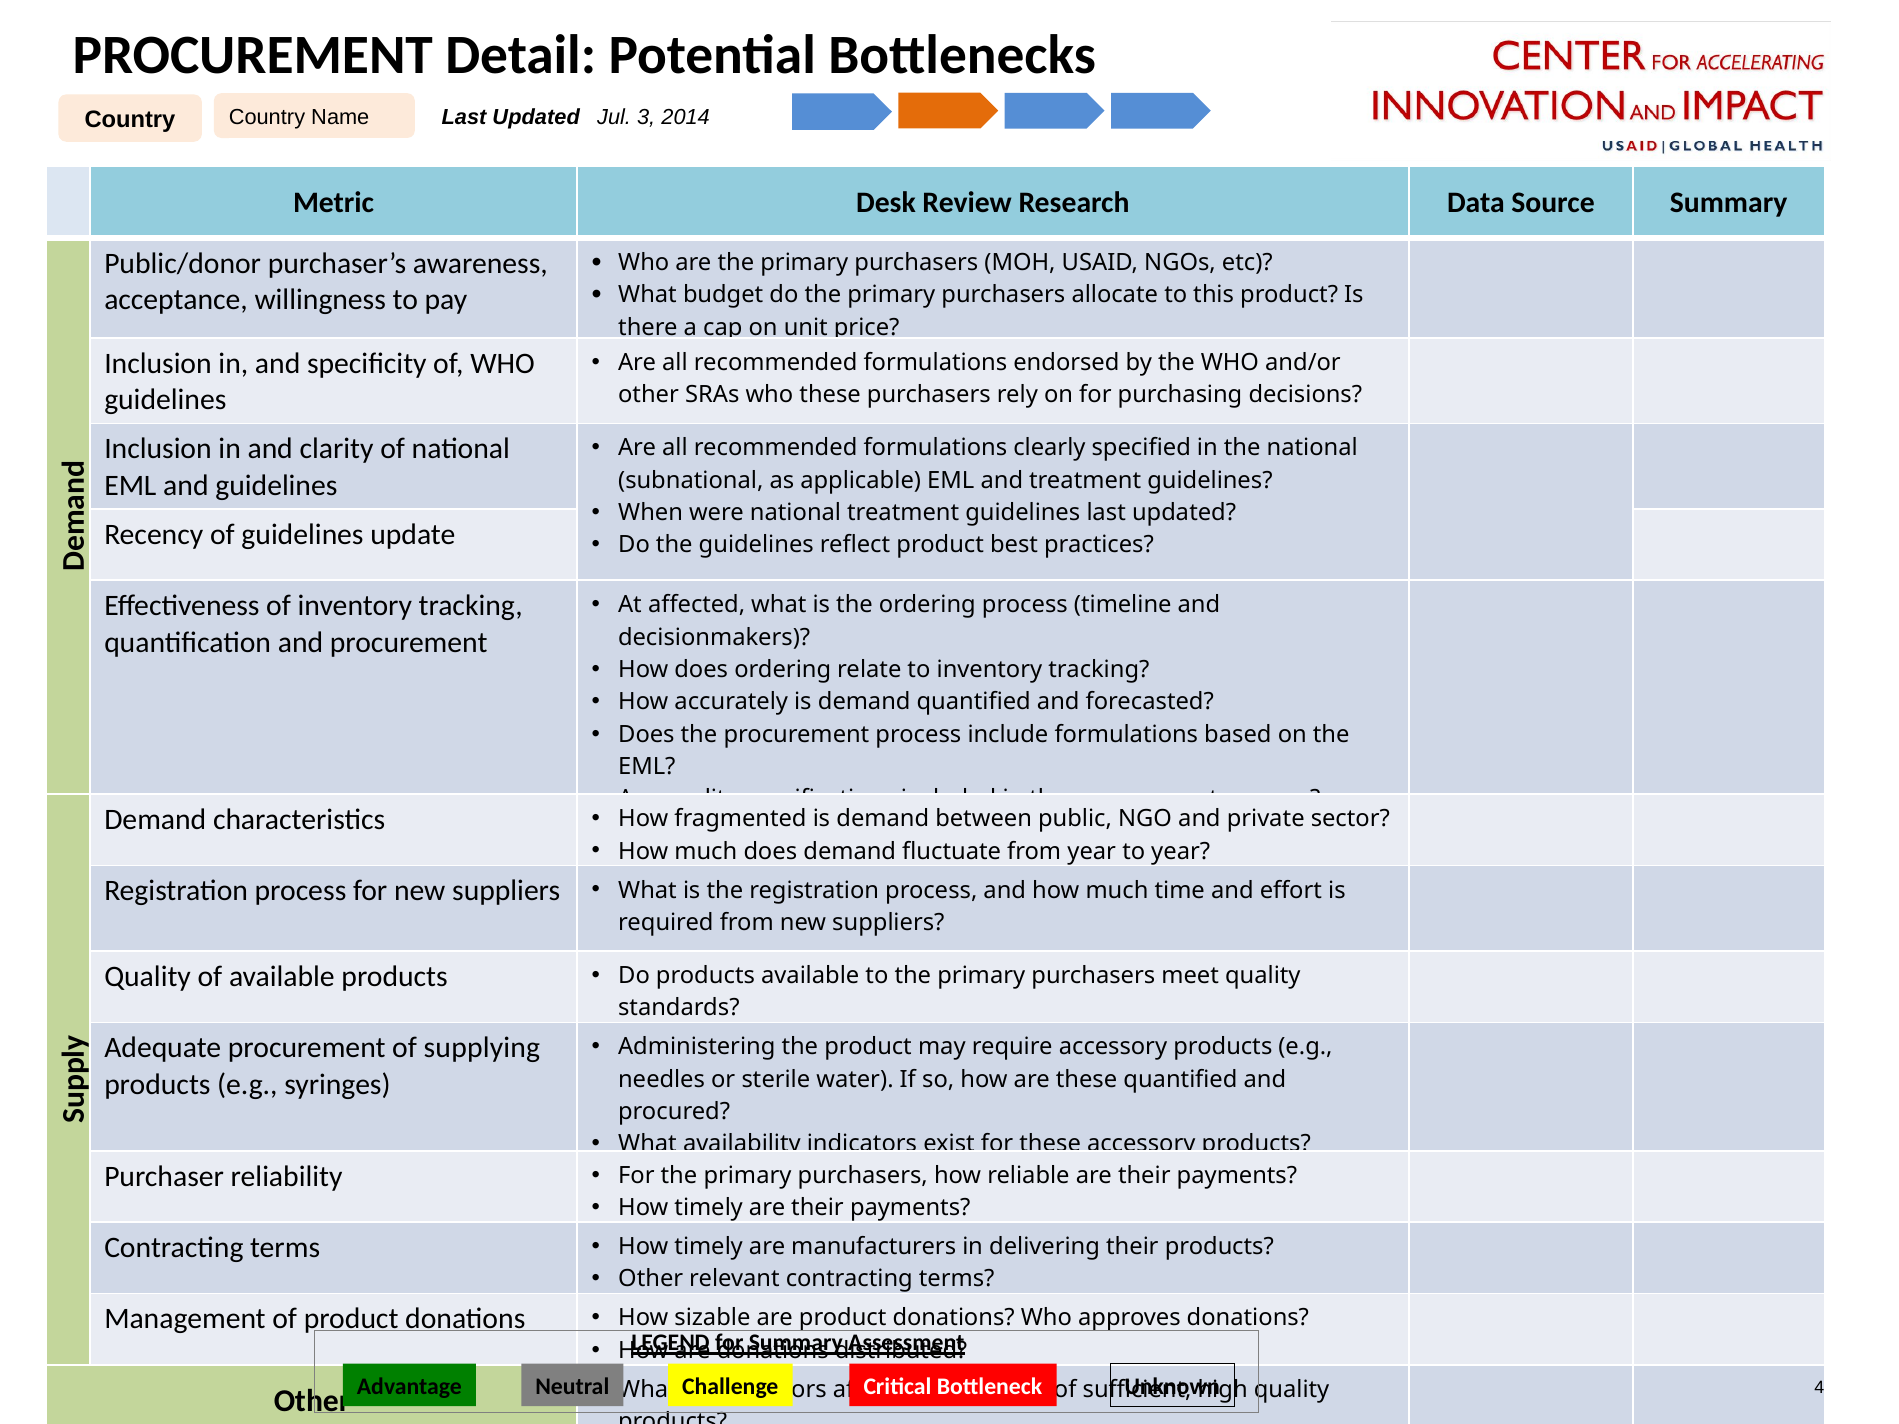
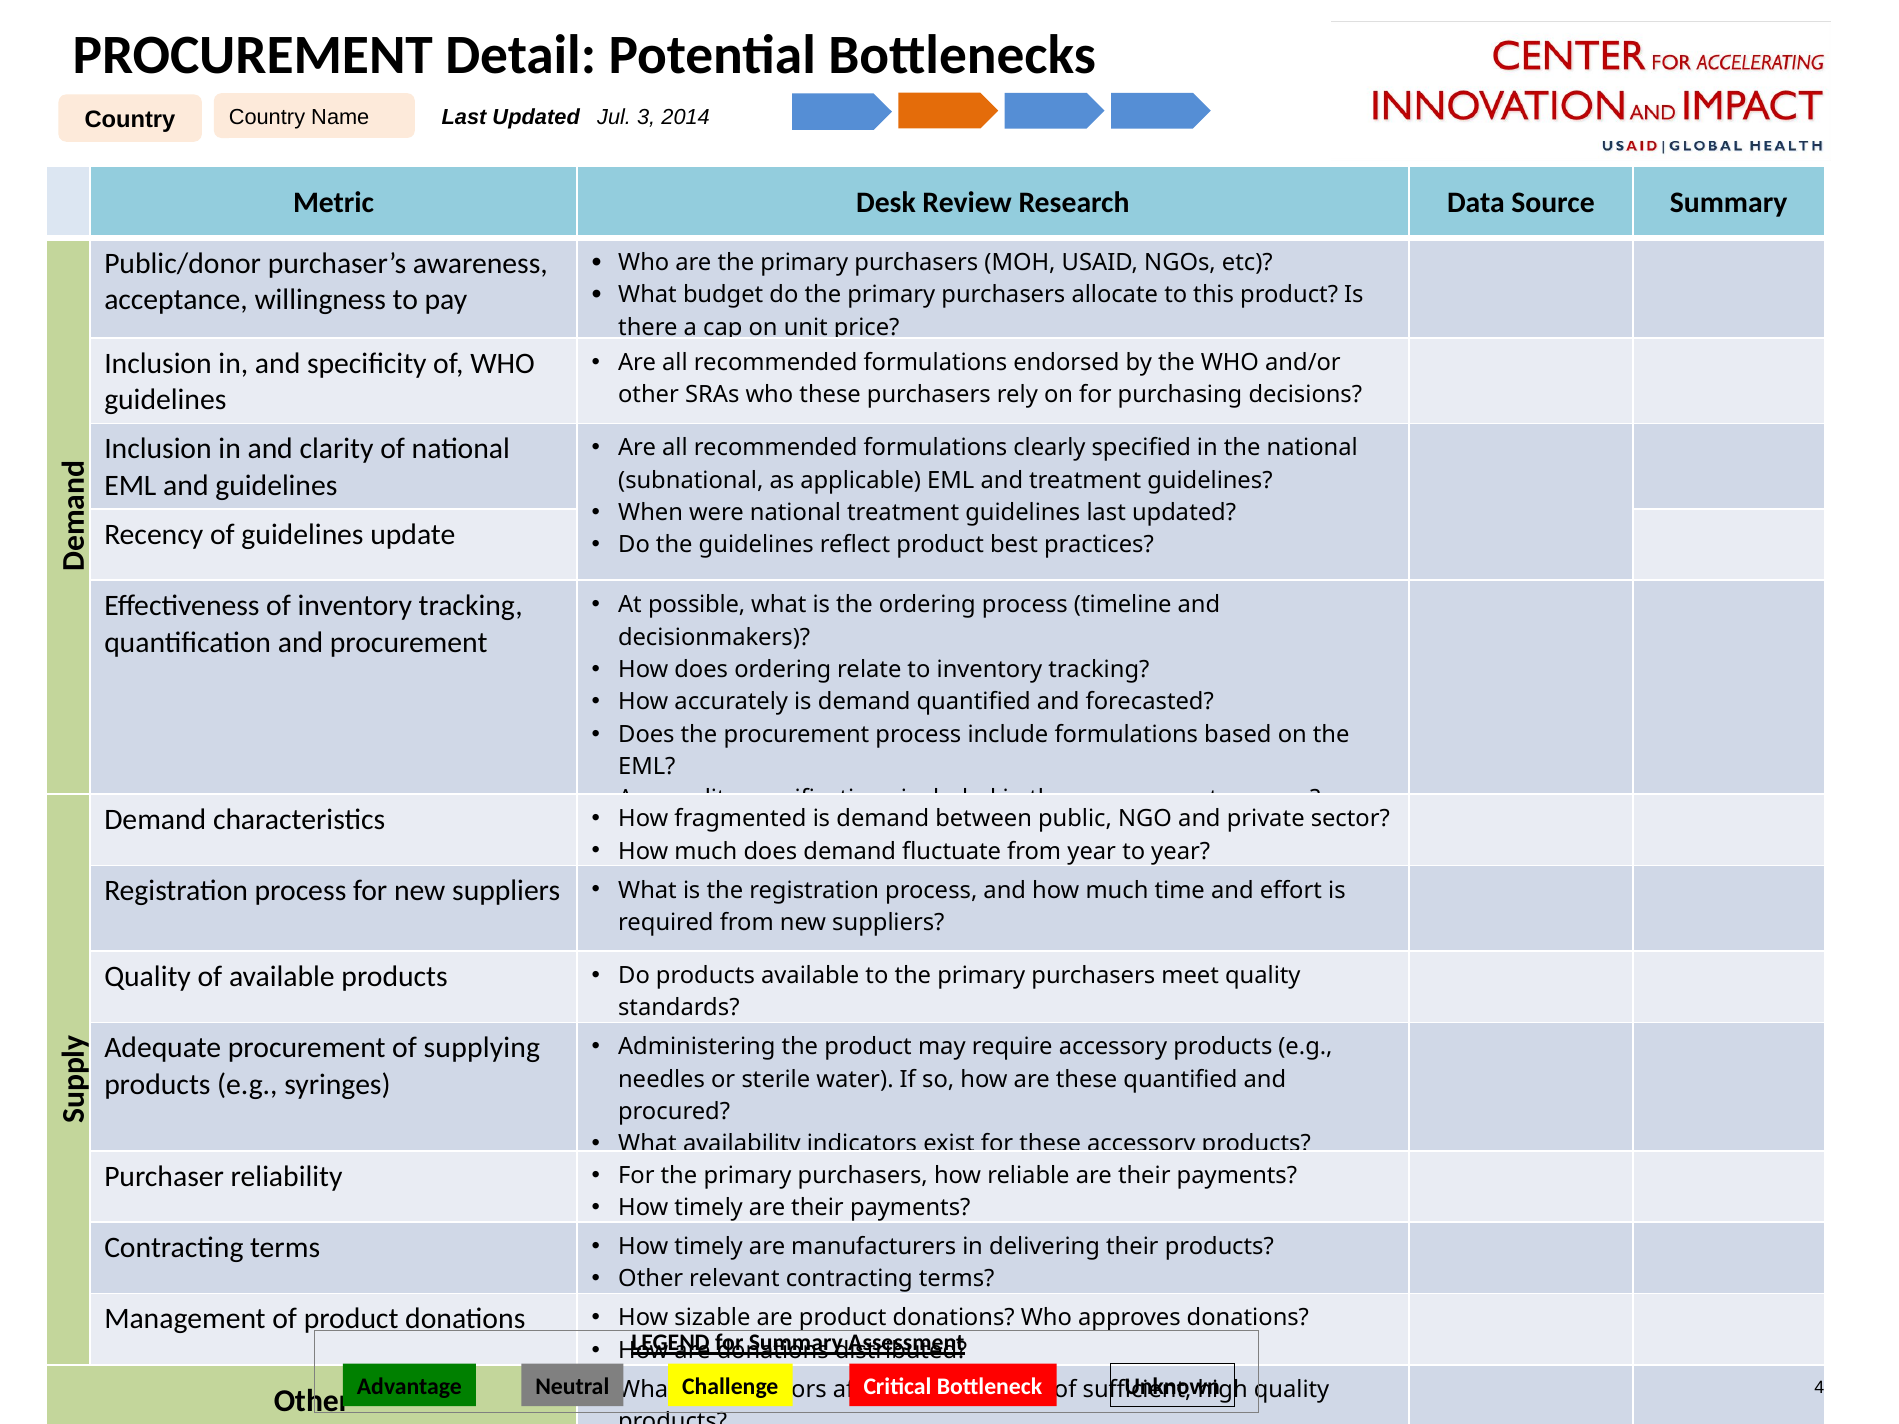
affected: affected -> possible
